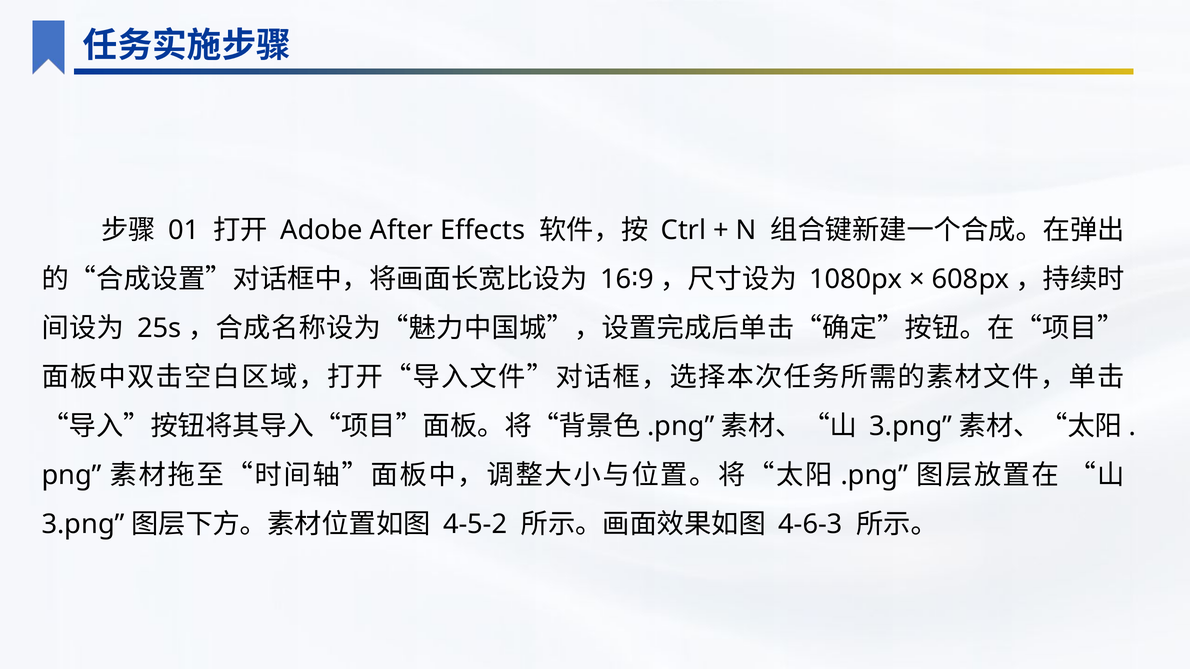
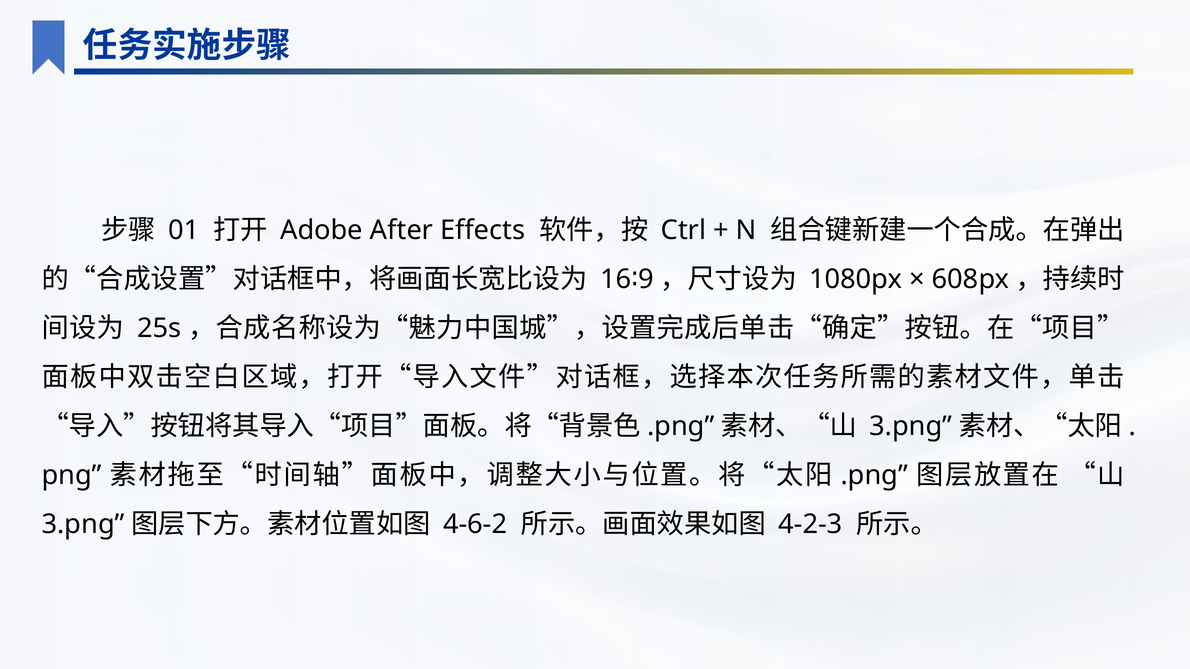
4-5-2: 4-5-2 -> 4-6-2
4-6-3: 4-6-3 -> 4-2-3
